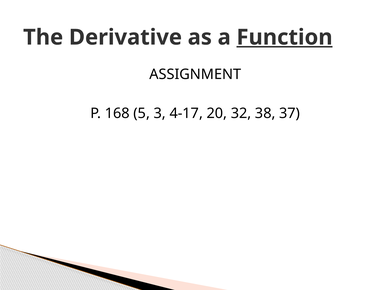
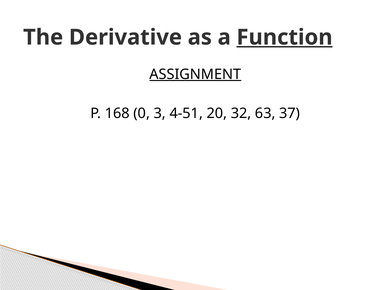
ASSIGNMENT underline: none -> present
5: 5 -> 0
4-17: 4-17 -> 4-51
38: 38 -> 63
